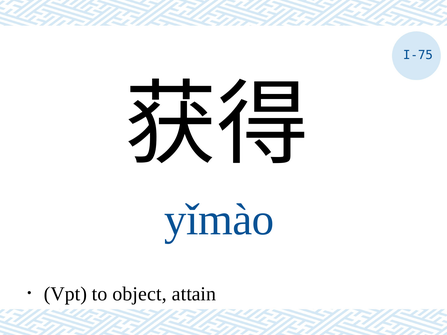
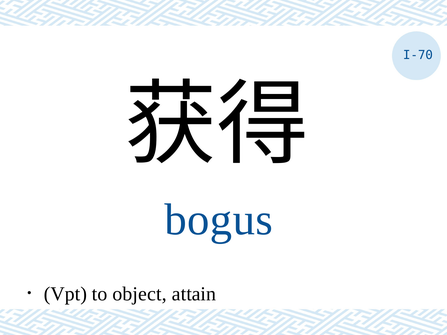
I-75: I-75 -> I-70
yǐmào: yǐmào -> bogus
